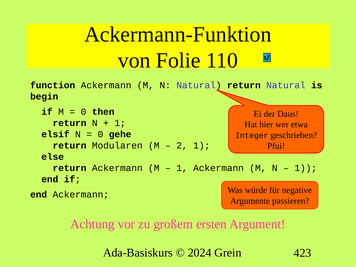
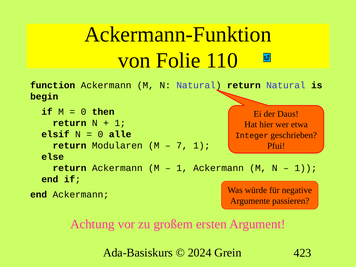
gehe: gehe -> alle
2: 2 -> 7
